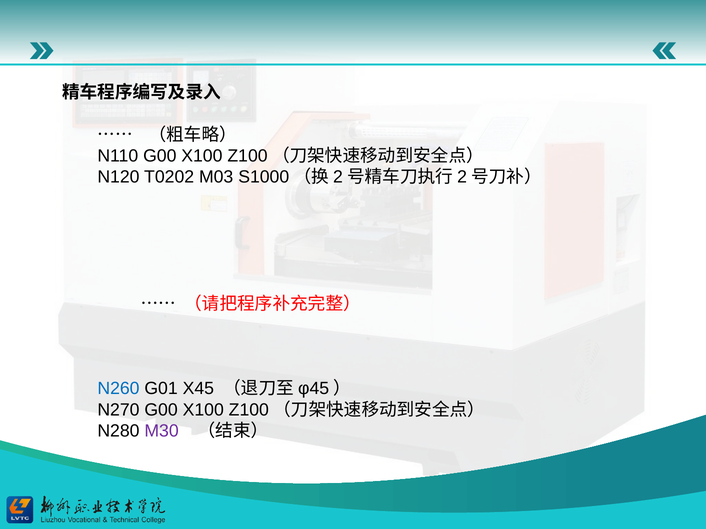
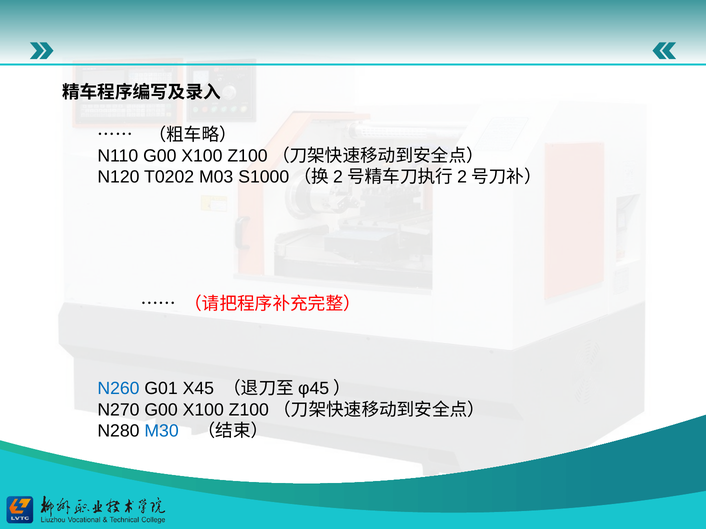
M30 colour: purple -> blue
